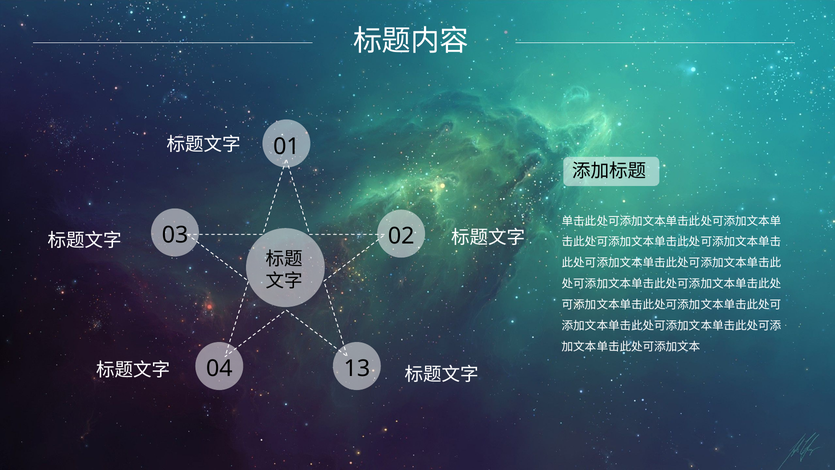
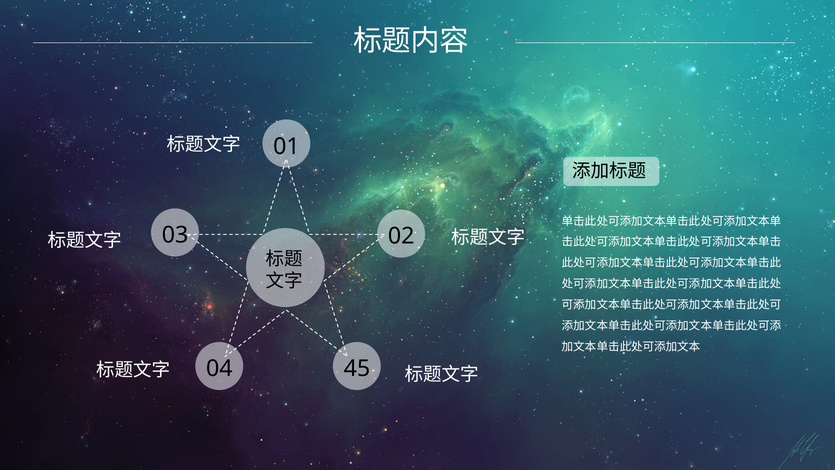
13: 13 -> 45
